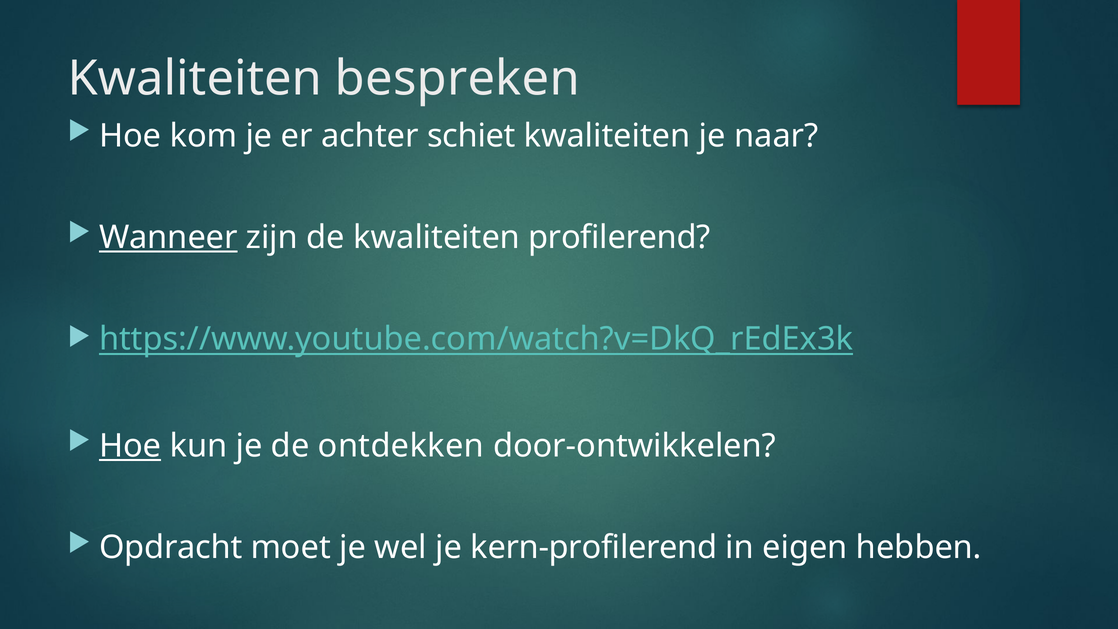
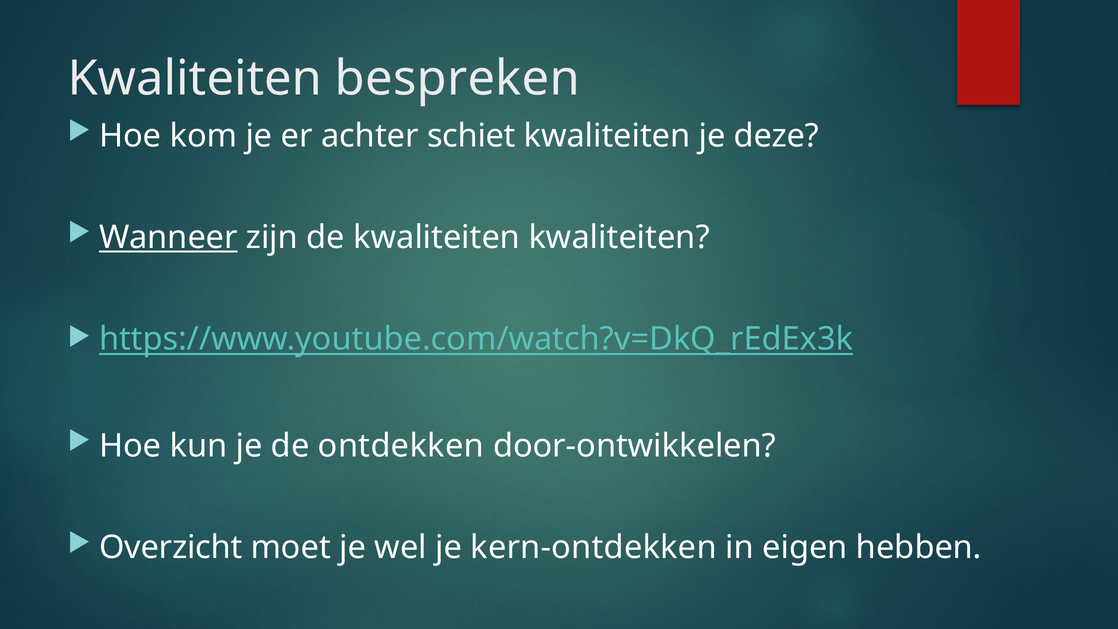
naar: naar -> deze
kwaliteiten profilerend: profilerend -> kwaliteiten
Hoe at (130, 446) underline: present -> none
Opdracht: Opdracht -> Overzicht
kern-profilerend: kern-profilerend -> kern-ontdekken
